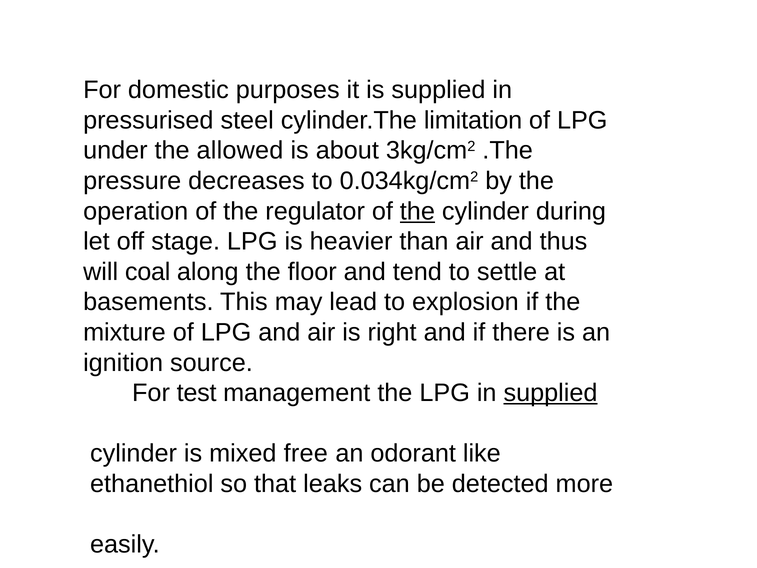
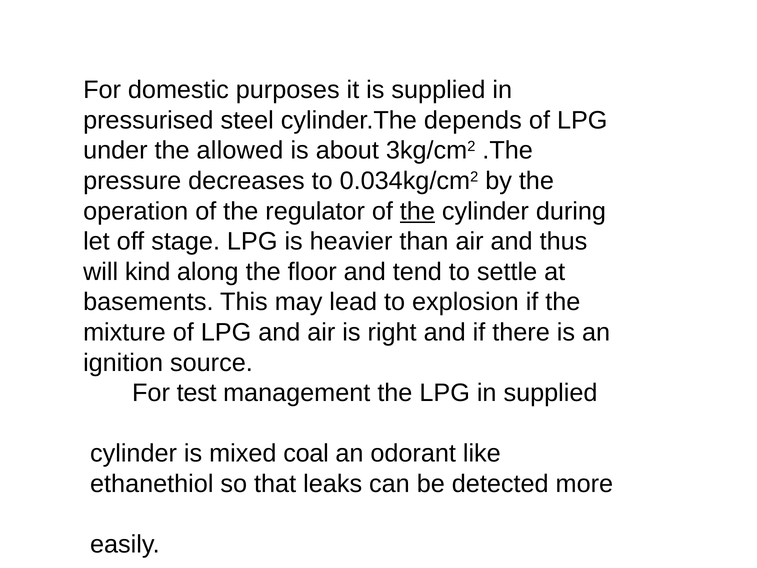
limitation: limitation -> depends
coal: coal -> kind
supplied at (551, 393) underline: present -> none
free: free -> coal
